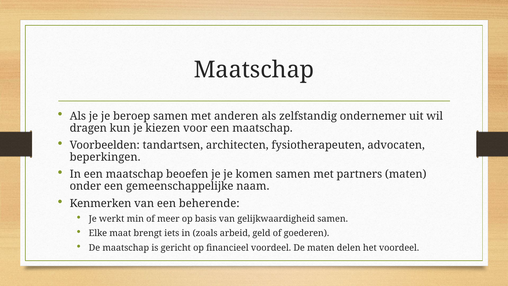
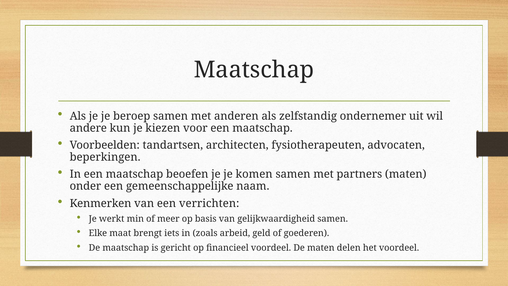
dragen: dragen -> andere
beherende: beherende -> verrichten
